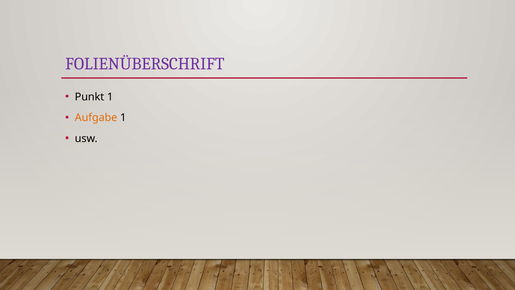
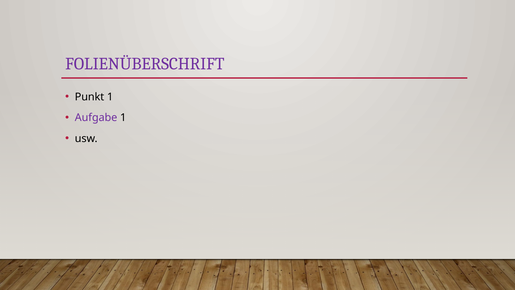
Aufgabe colour: orange -> purple
